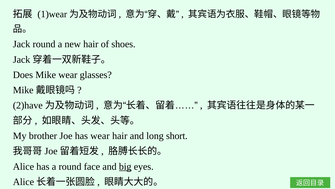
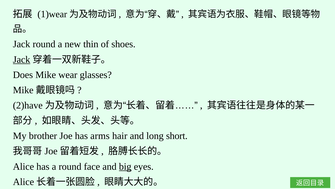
new hair: hair -> thin
Jack at (22, 59) underline: none -> present
has wear: wear -> arms
